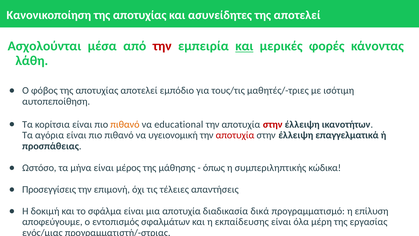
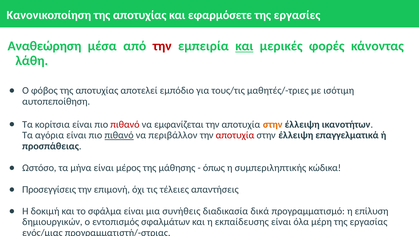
ασυνείδητες: ασυνείδητες -> εφαρμόσετε
της αποτελεί: αποτελεί -> εργασίες
Ασχολούνται: Ασχολούνται -> Αναθεώρηση
πιθανό at (125, 124) colour: orange -> red
educational: educational -> εμφανίζεται
στην at (273, 124) colour: red -> orange
πιθανό at (119, 135) underline: none -> present
υγειονομική: υγειονομική -> περιβάλλον
μια αποτυχία: αποτυχία -> συνήθεις
αποφεύγουμε: αποφεύγουμε -> δημιουργικών
